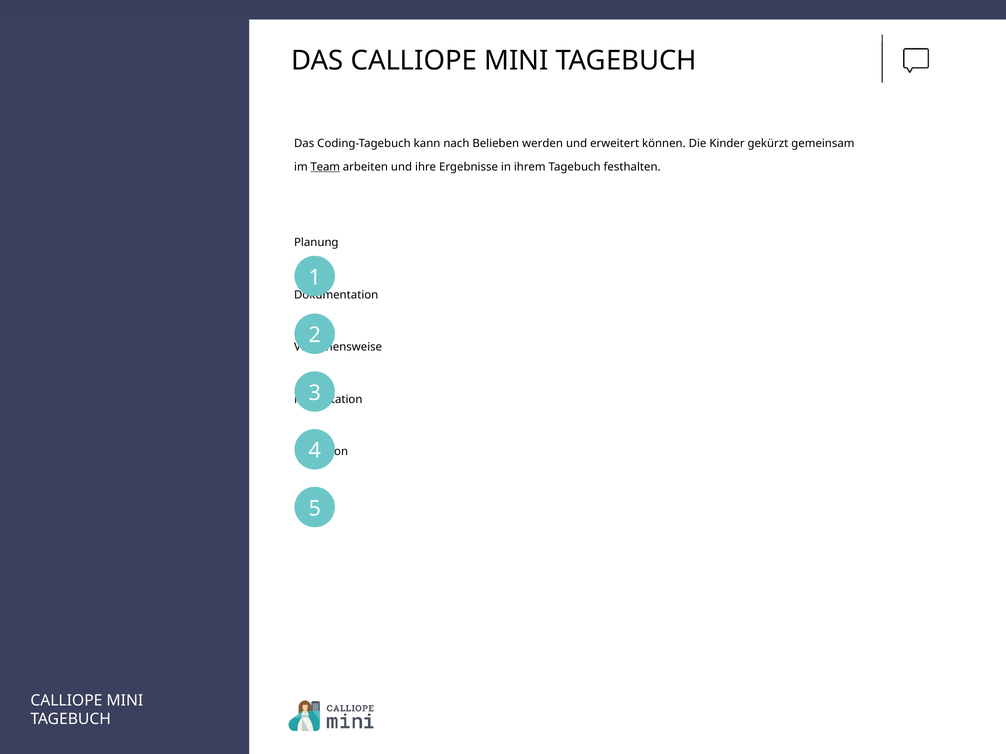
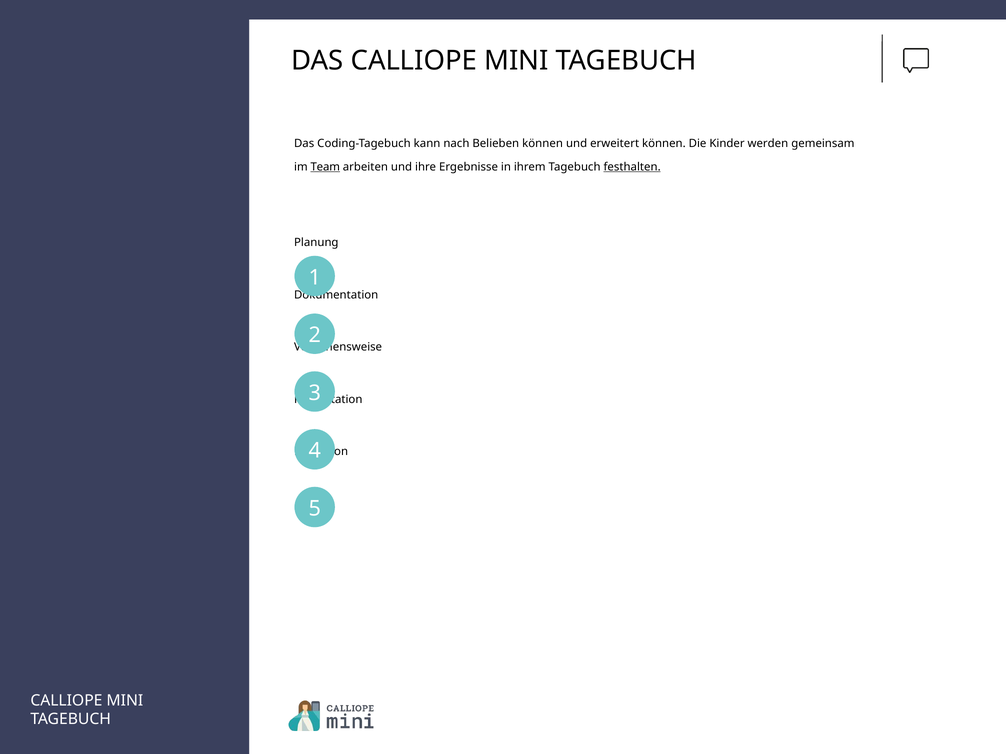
Belieben werden: werden -> können
gekürzt: gekürzt -> werden
festhalten underline: none -> present
